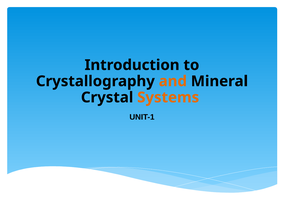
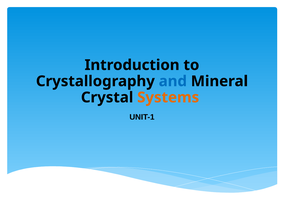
and colour: orange -> blue
